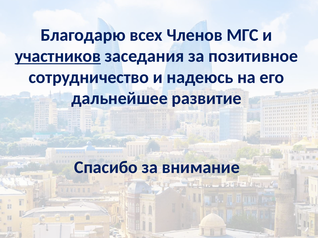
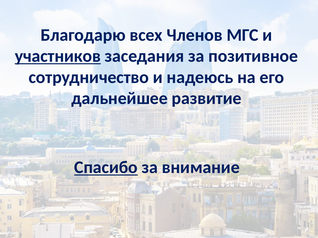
Спасибо underline: none -> present
